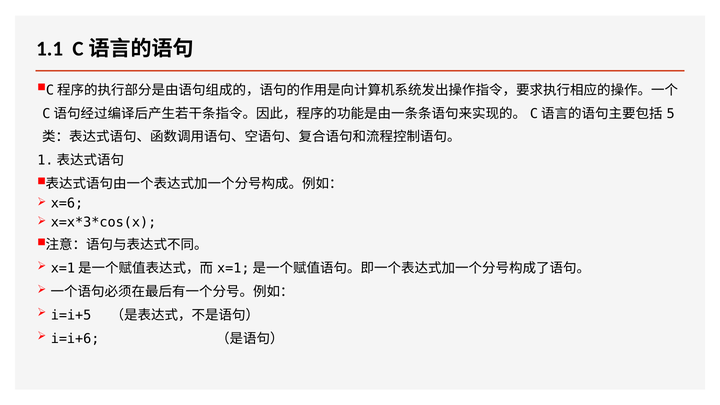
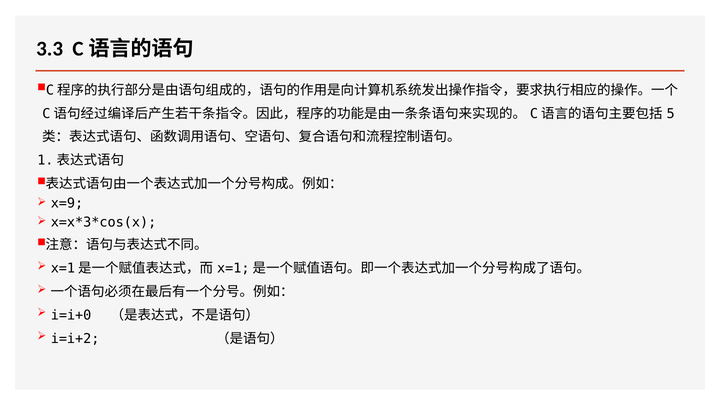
1.1: 1.1 -> 3.3
x=6: x=6 -> x=9
i=i+5: i=i+5 -> i=i+0
i=i+6: i=i+6 -> i=i+2
